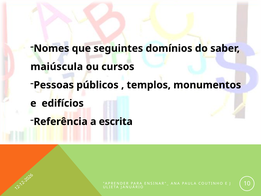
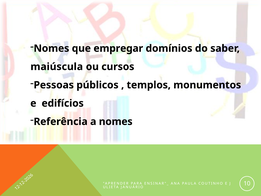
seguintes: seguintes -> empregar
a escrita: escrita -> nomes
